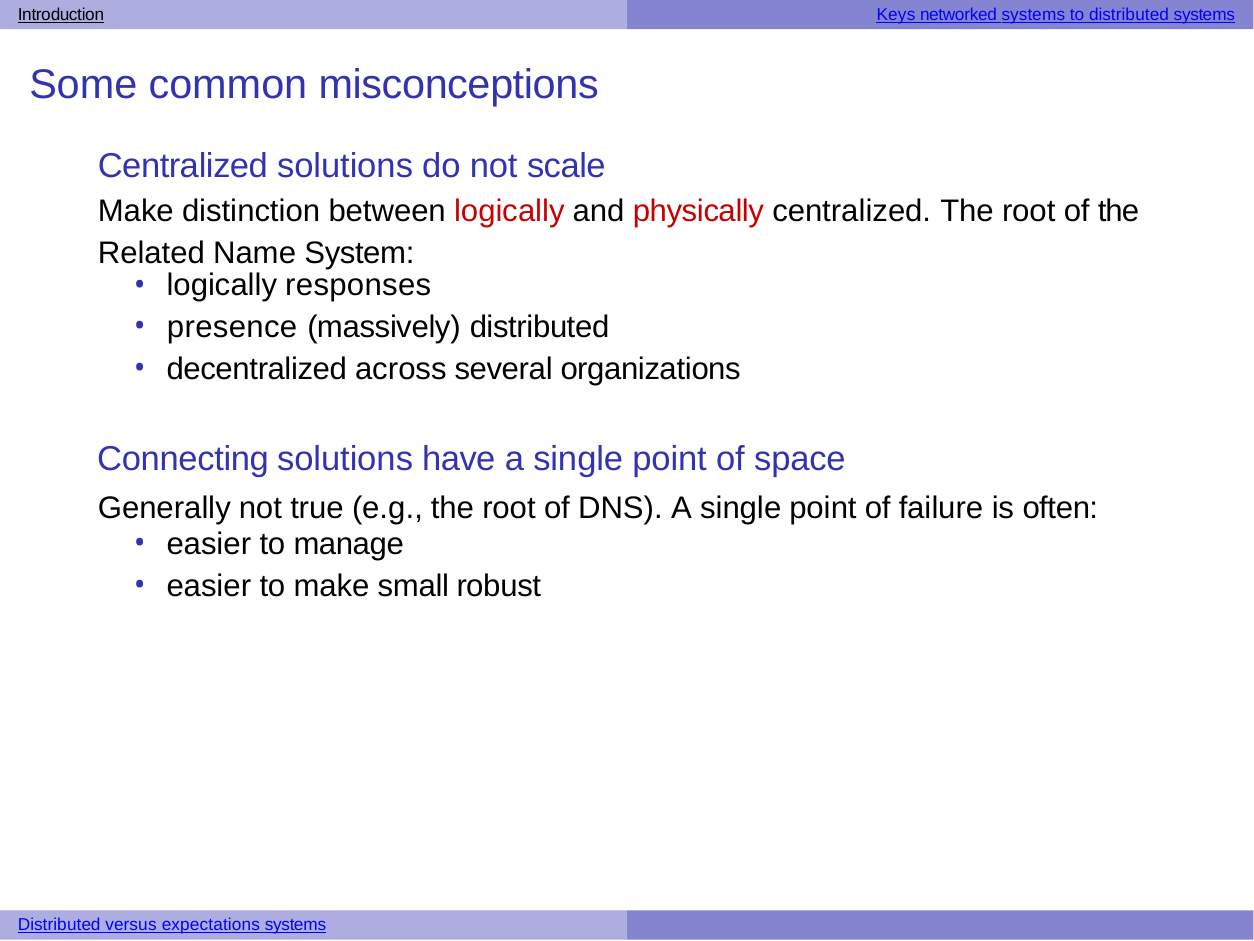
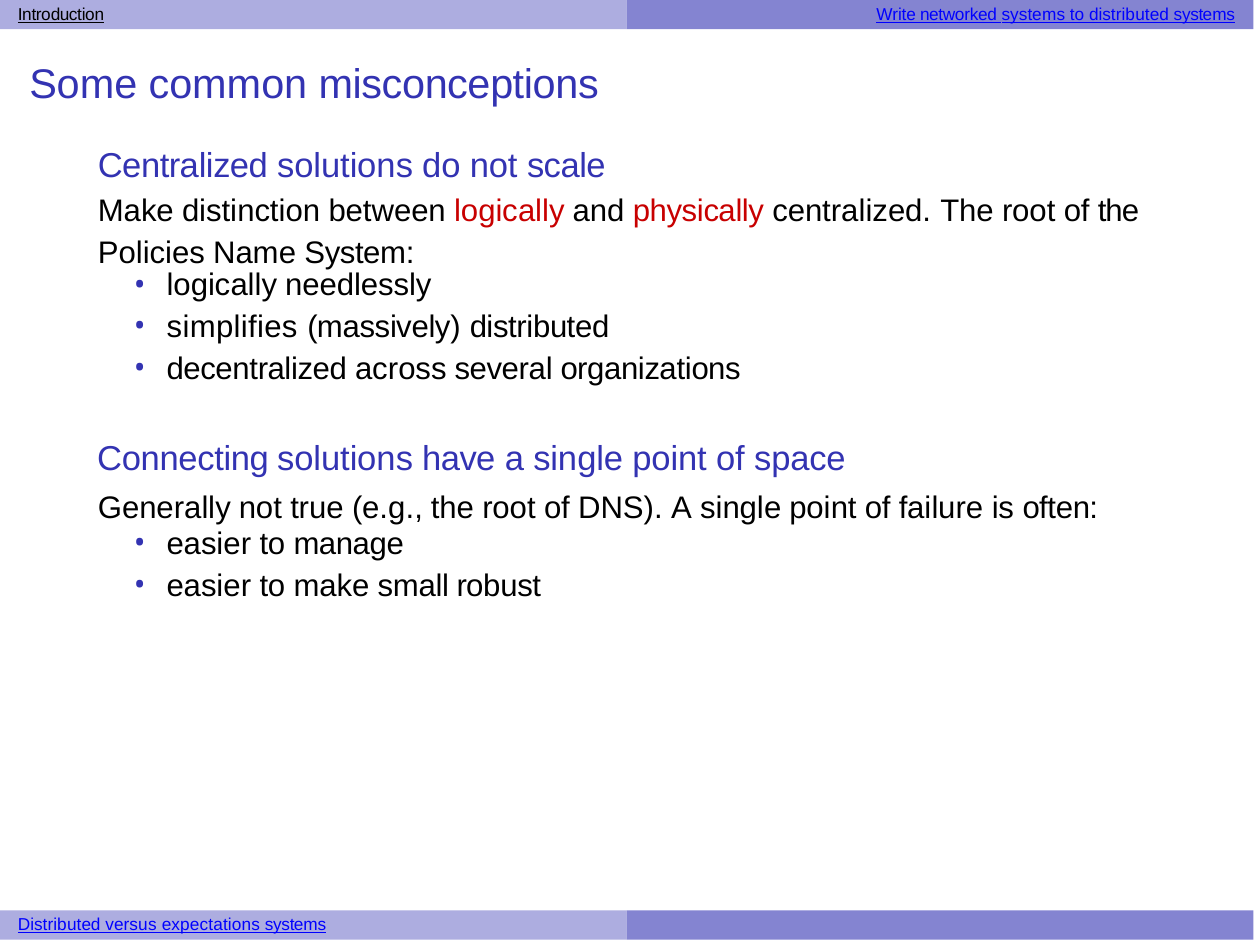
Keys: Keys -> Write
Related: Related -> Policies
responses: responses -> needlessly
presence: presence -> simplifies
